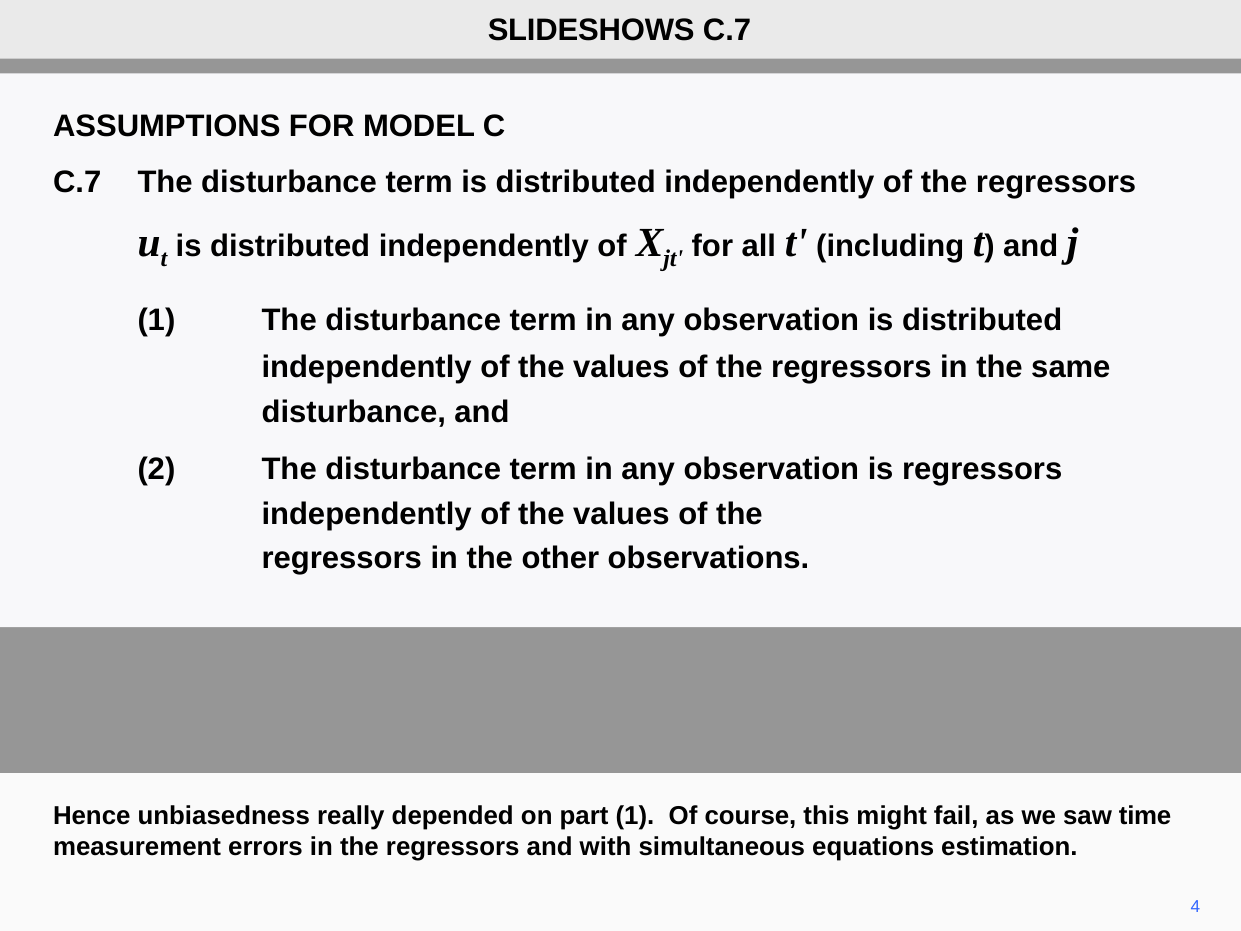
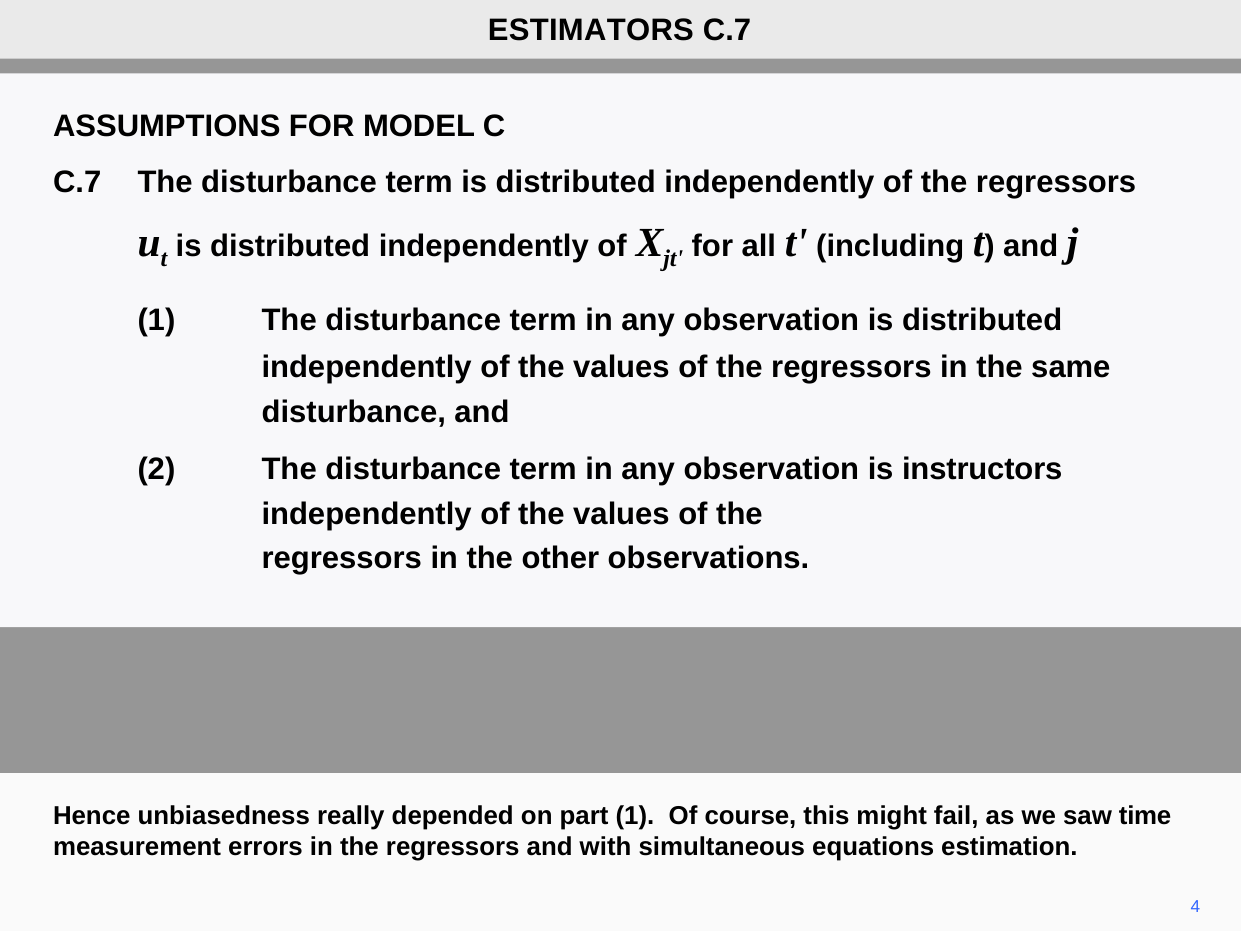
SLIDESHOWS: SLIDESHOWS -> ESTIMATORS
is regressors: regressors -> instructors
